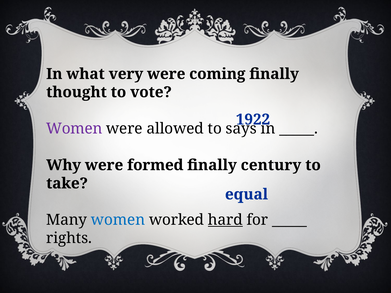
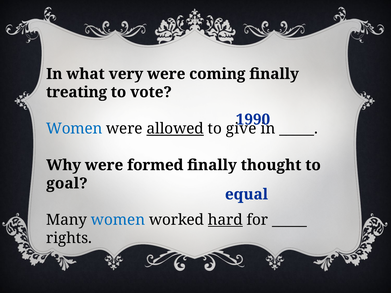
thought: thought -> treating
1922: 1922 -> 1990
Women at (74, 129) colour: purple -> blue
allowed underline: none -> present
says: says -> give
century: century -> thought
take: take -> goal
